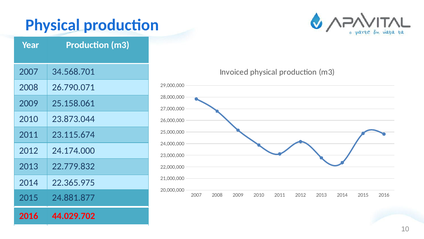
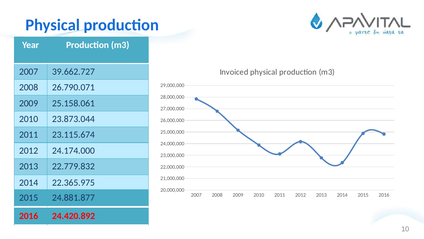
34.568.701: 34.568.701 -> 39.662.727
44.029.702: 44.029.702 -> 24.420.892
